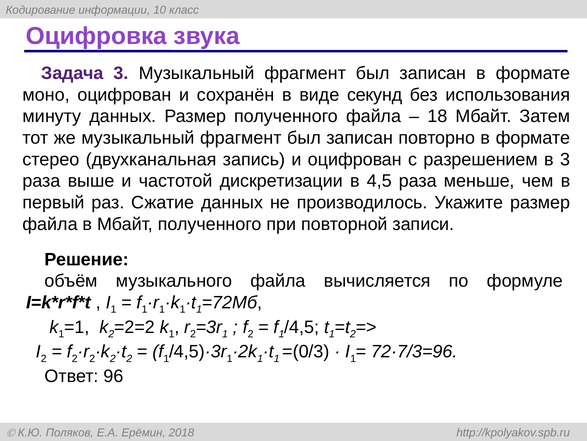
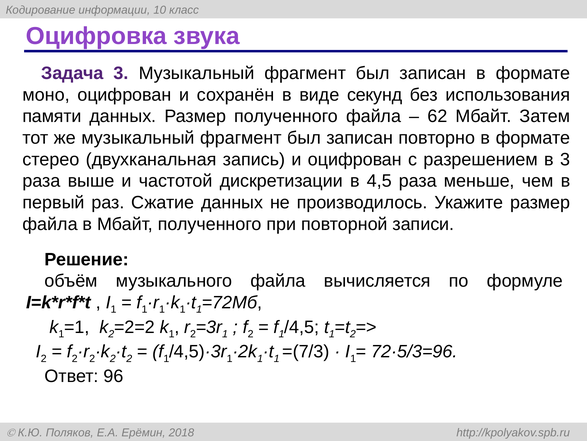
минуту: минуту -> памяти
18: 18 -> 62
=(0/3: =(0/3 -> =(7/3
72·7/3=96: 72·7/3=96 -> 72·5/3=96
